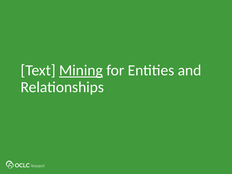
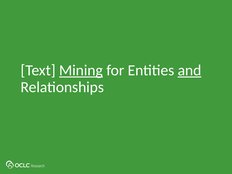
and underline: none -> present
